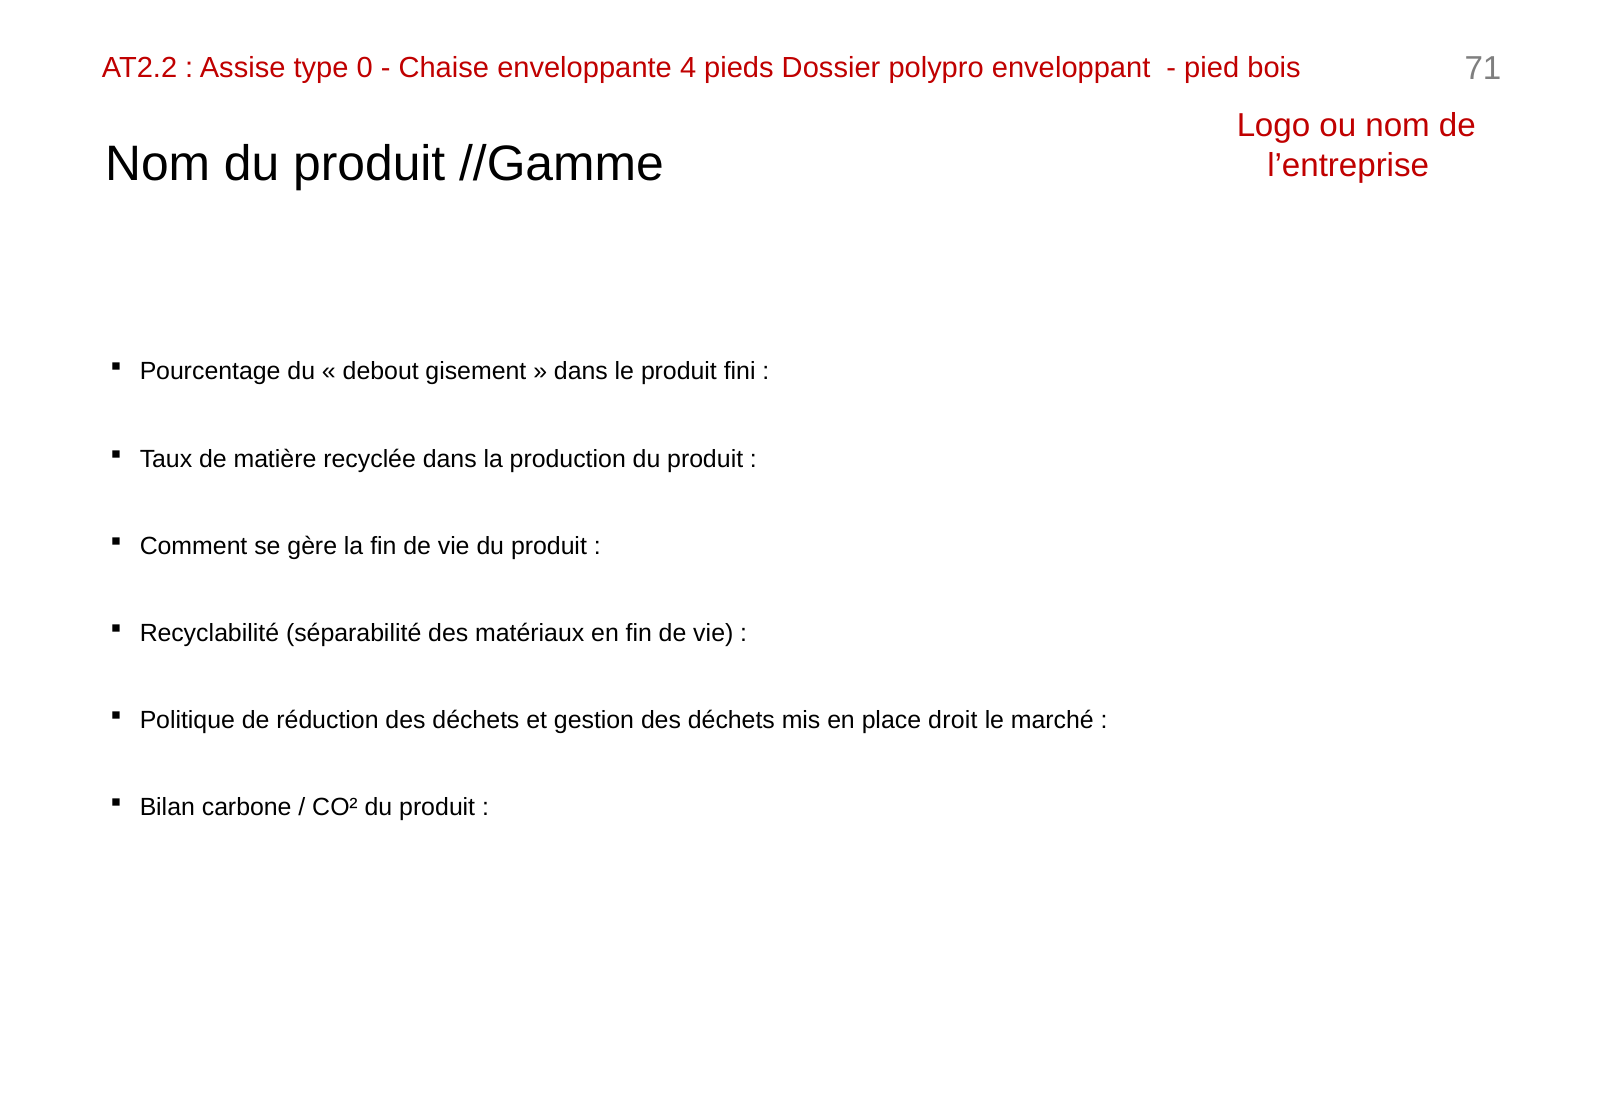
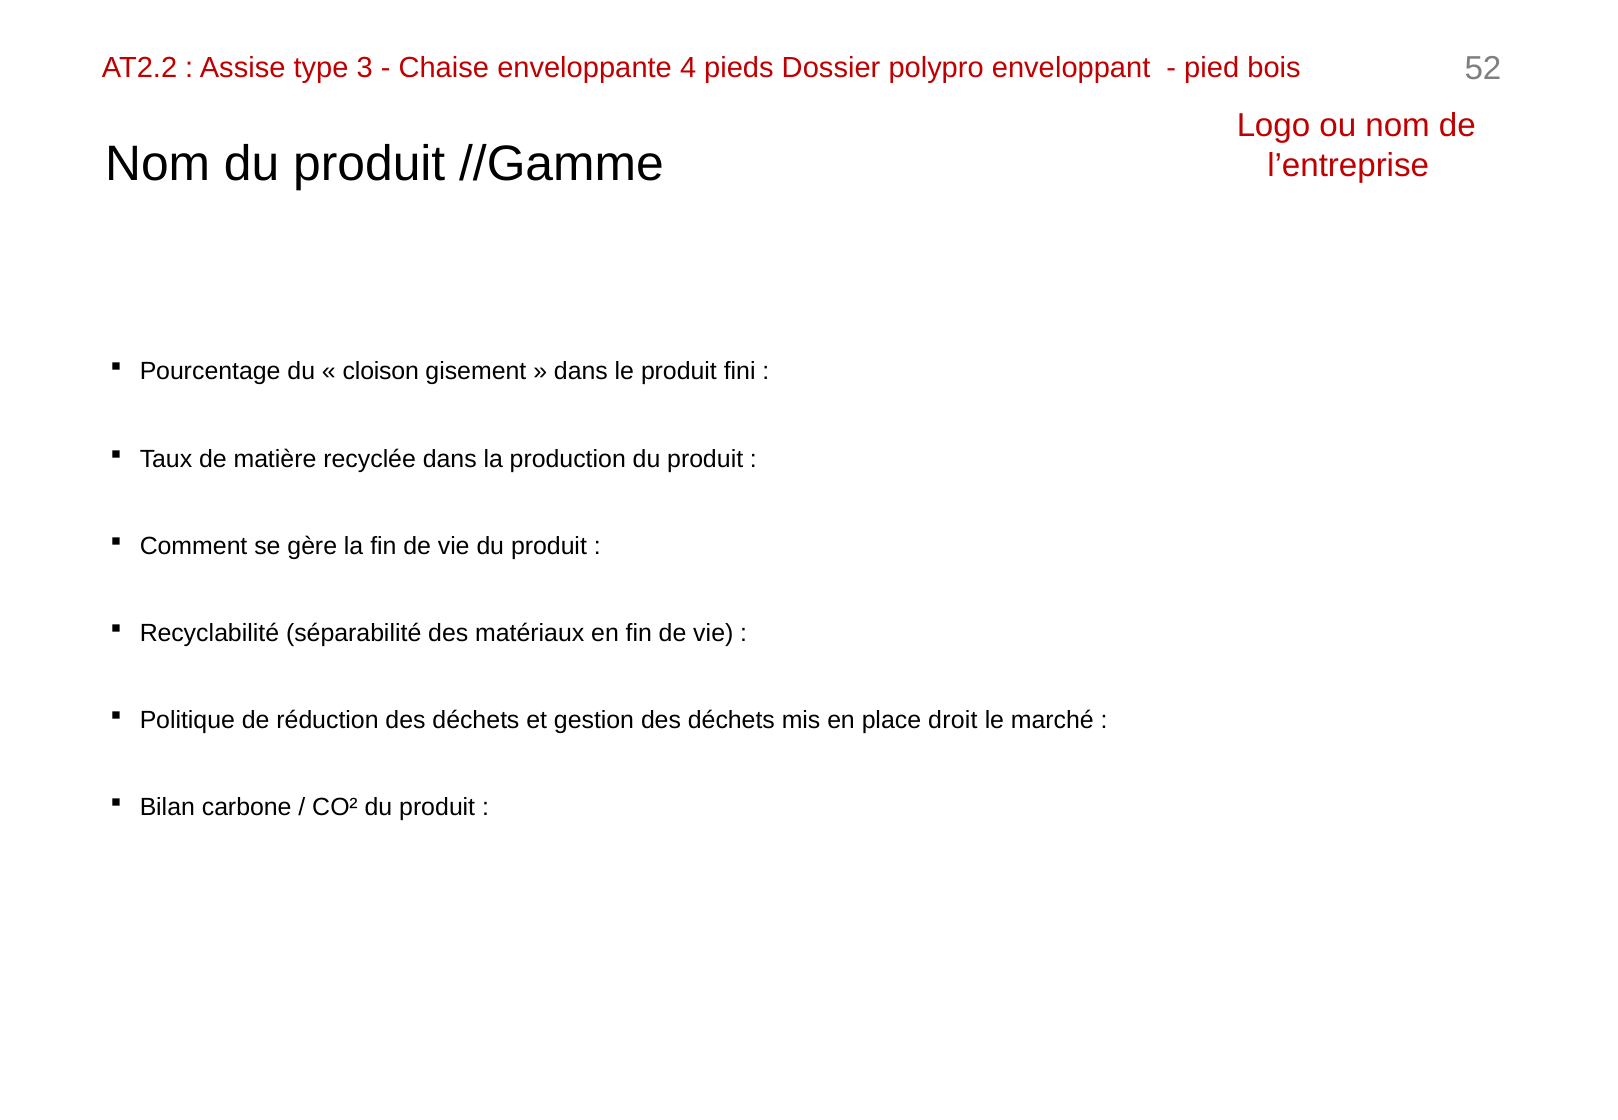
0: 0 -> 3
71: 71 -> 52
debout: debout -> cloison
